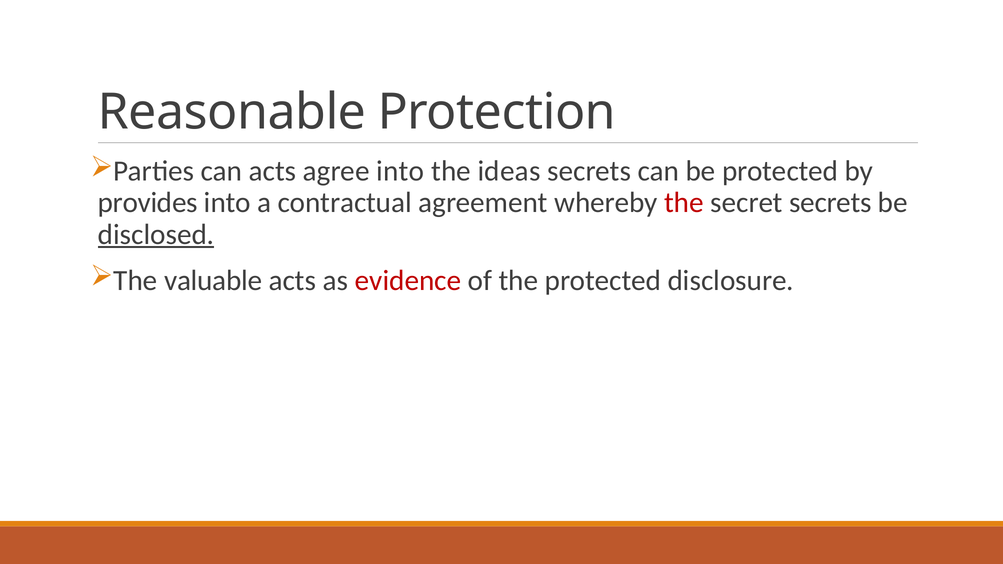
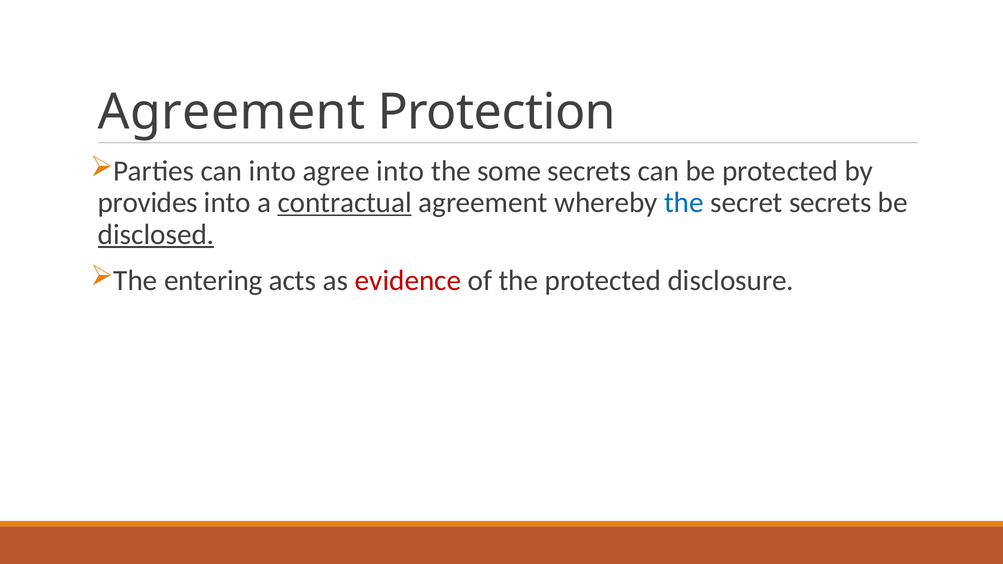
Reasonable at (232, 112): Reasonable -> Agreement
can acts: acts -> into
ideas: ideas -> some
contractual underline: none -> present
the at (684, 203) colour: red -> blue
valuable: valuable -> entering
